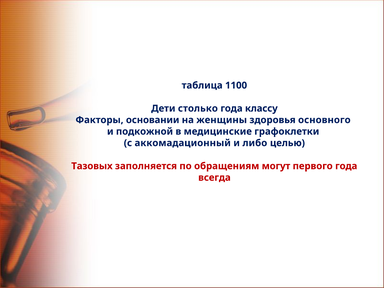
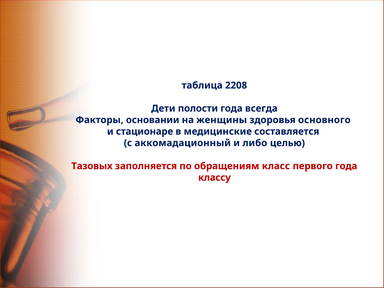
1100: 1100 -> 2208
столько: столько -> полости
классу: классу -> всегда
подкожной: подкожной -> стационаре
графоклетки: графоклетки -> составляется
могут: могут -> класс
всегда: всегда -> классу
